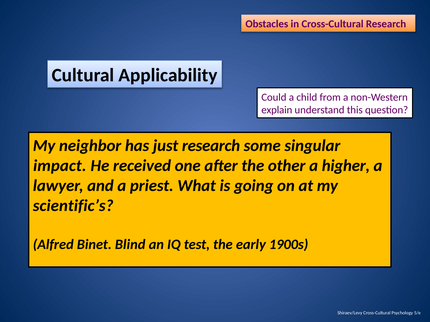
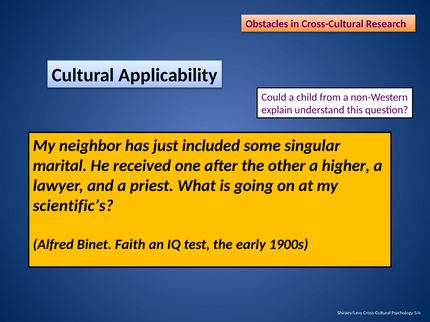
just research: research -> included
impact: impact -> marital
Blind: Blind -> Faith
